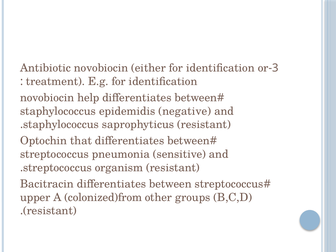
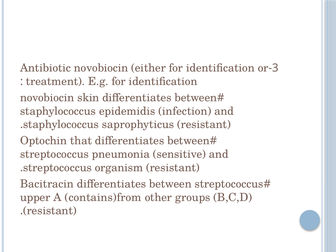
help: help -> skin
negative: negative -> infection
colonized)from: colonized)from -> contains)from
